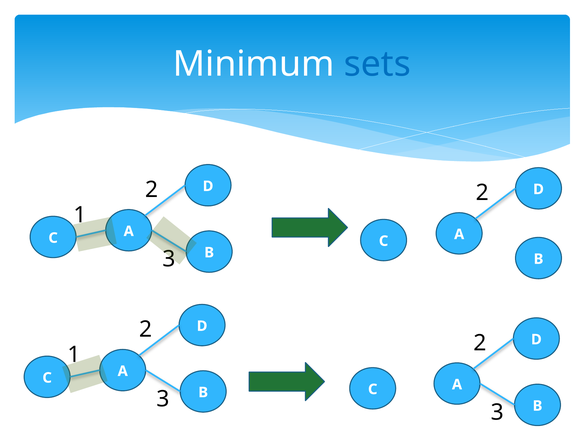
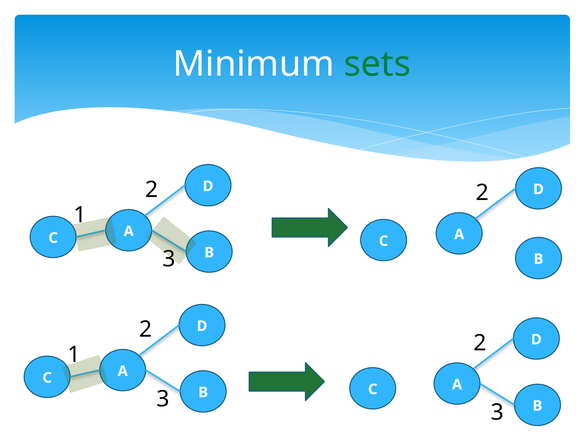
sets colour: blue -> green
